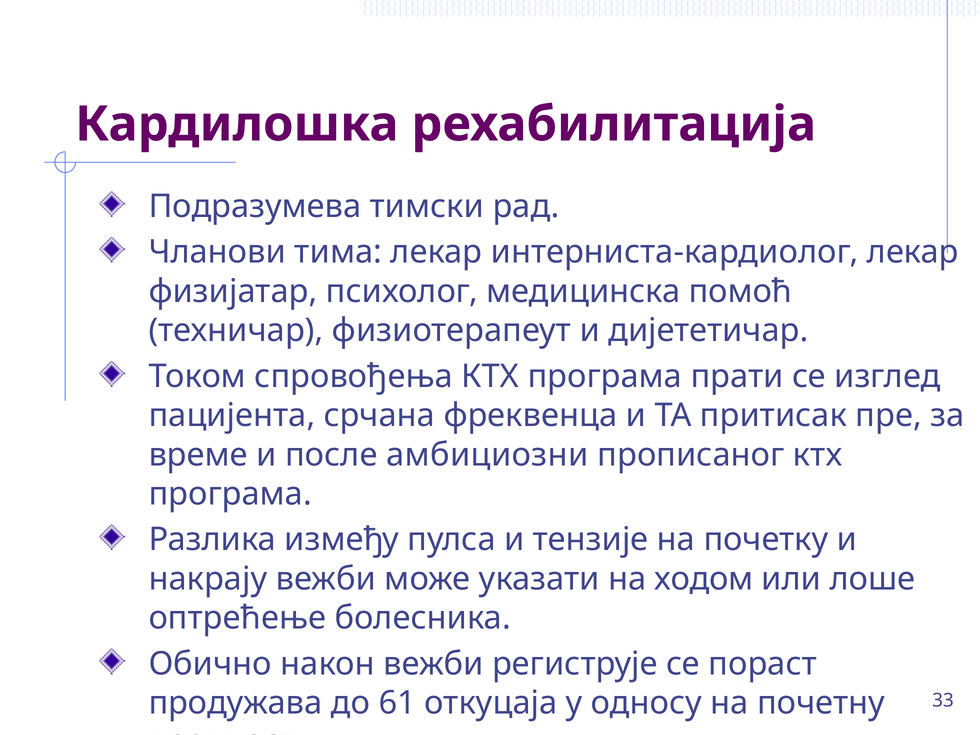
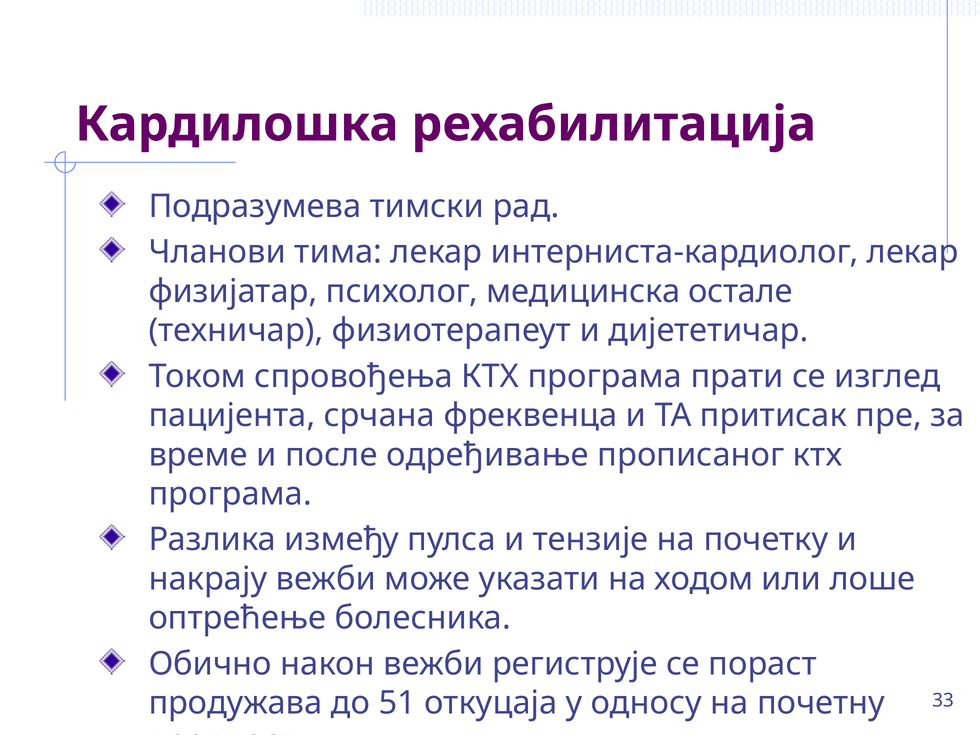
помоћ: помоћ -> остале
амбициозни: амбициозни -> одређивање
61: 61 -> 51
